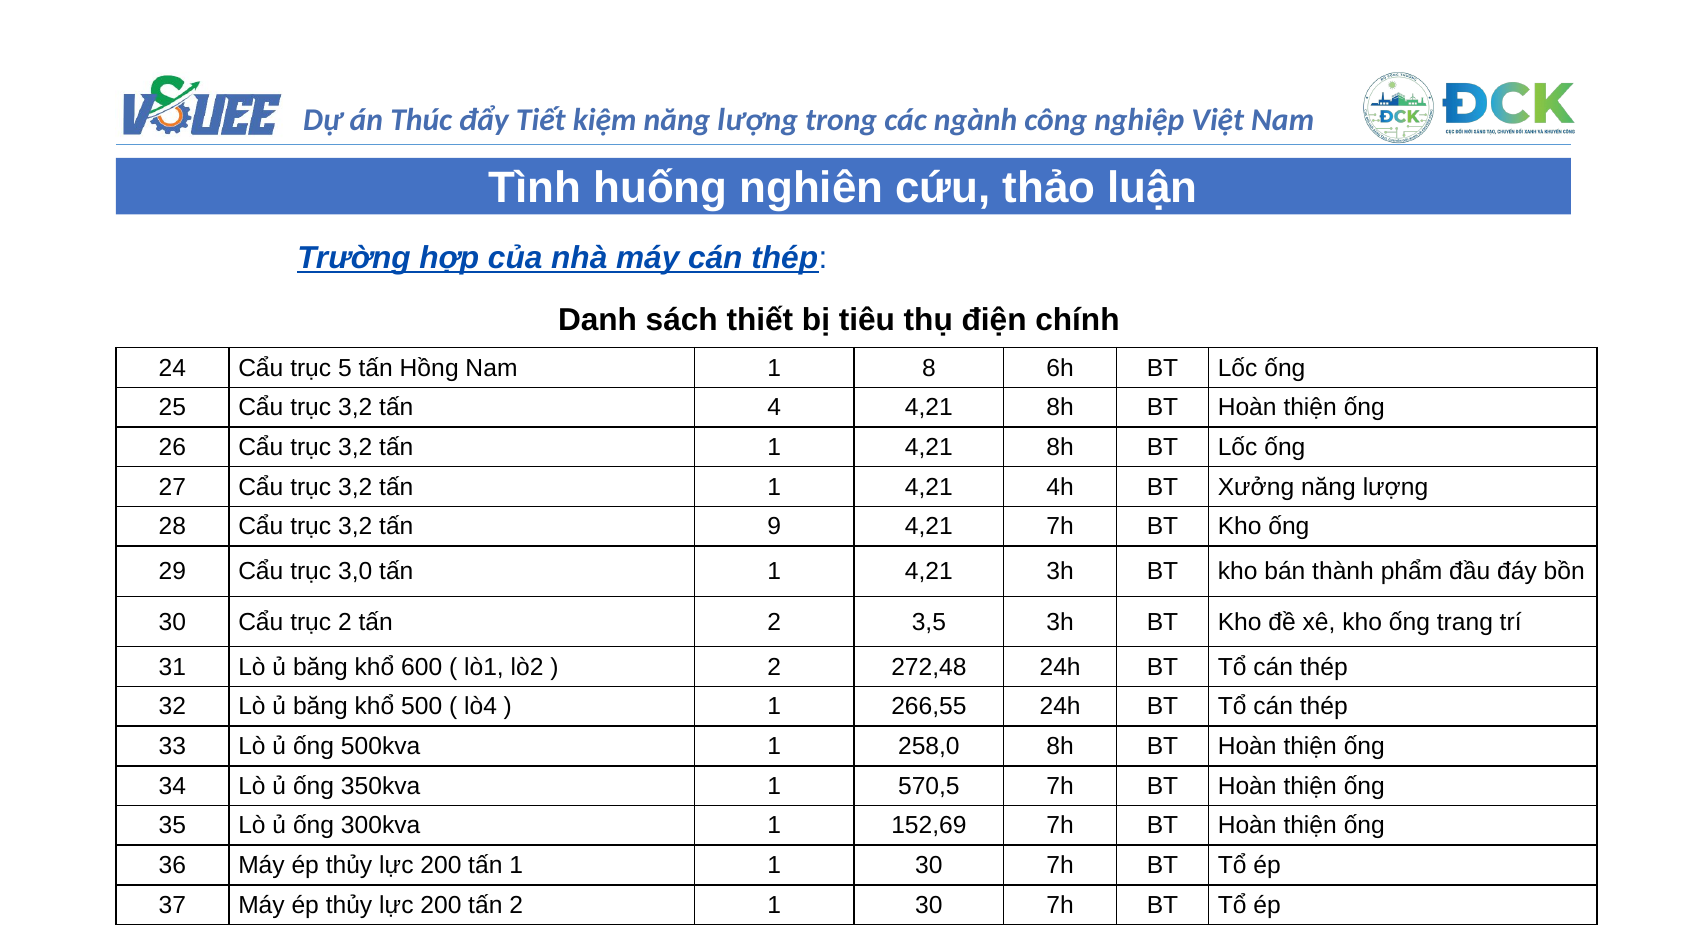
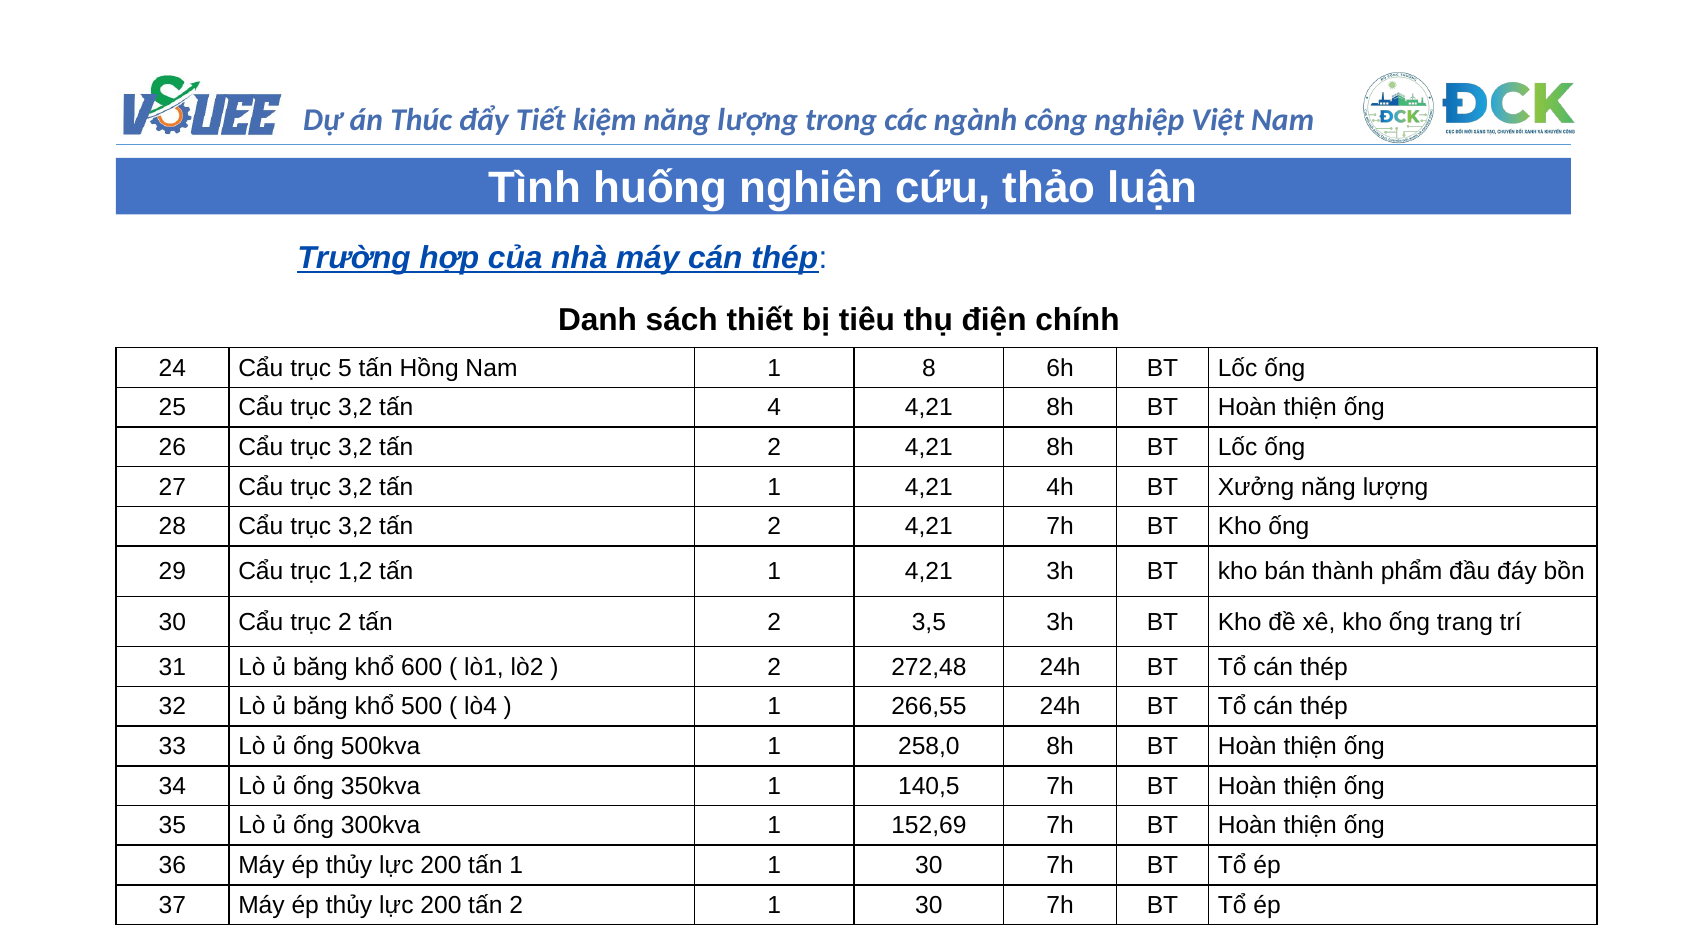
1 at (774, 447): 1 -> 2
9 at (774, 527): 9 -> 2
3,0: 3,0 -> 1,2
570,5: 570,5 -> 140,5
